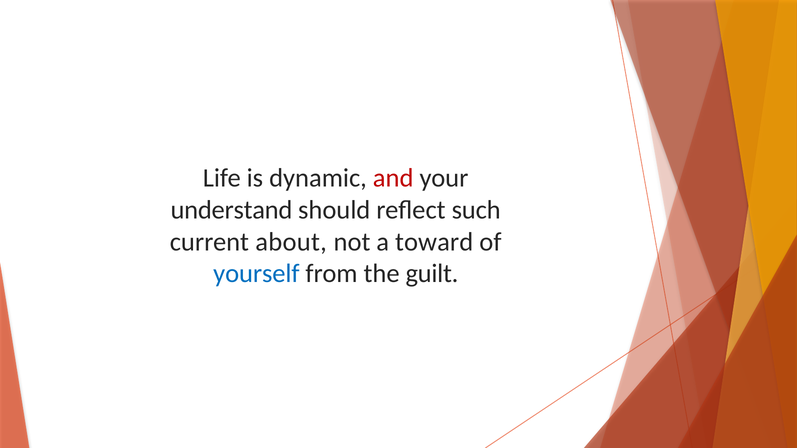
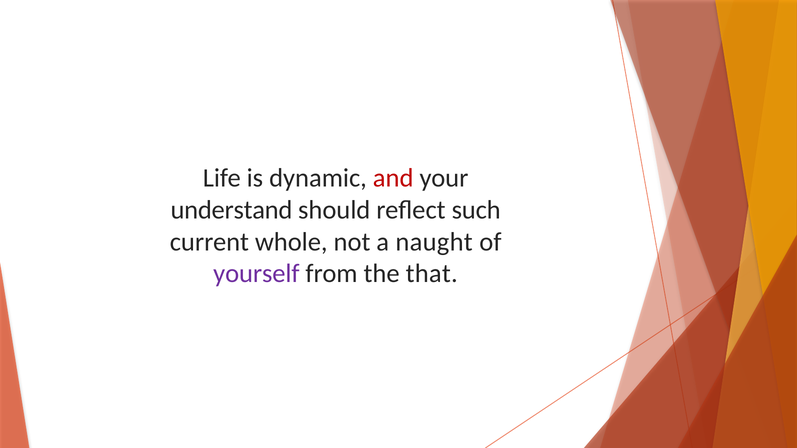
about: about -> whole
toward: toward -> naught
yourself colour: blue -> purple
guilt: guilt -> that
